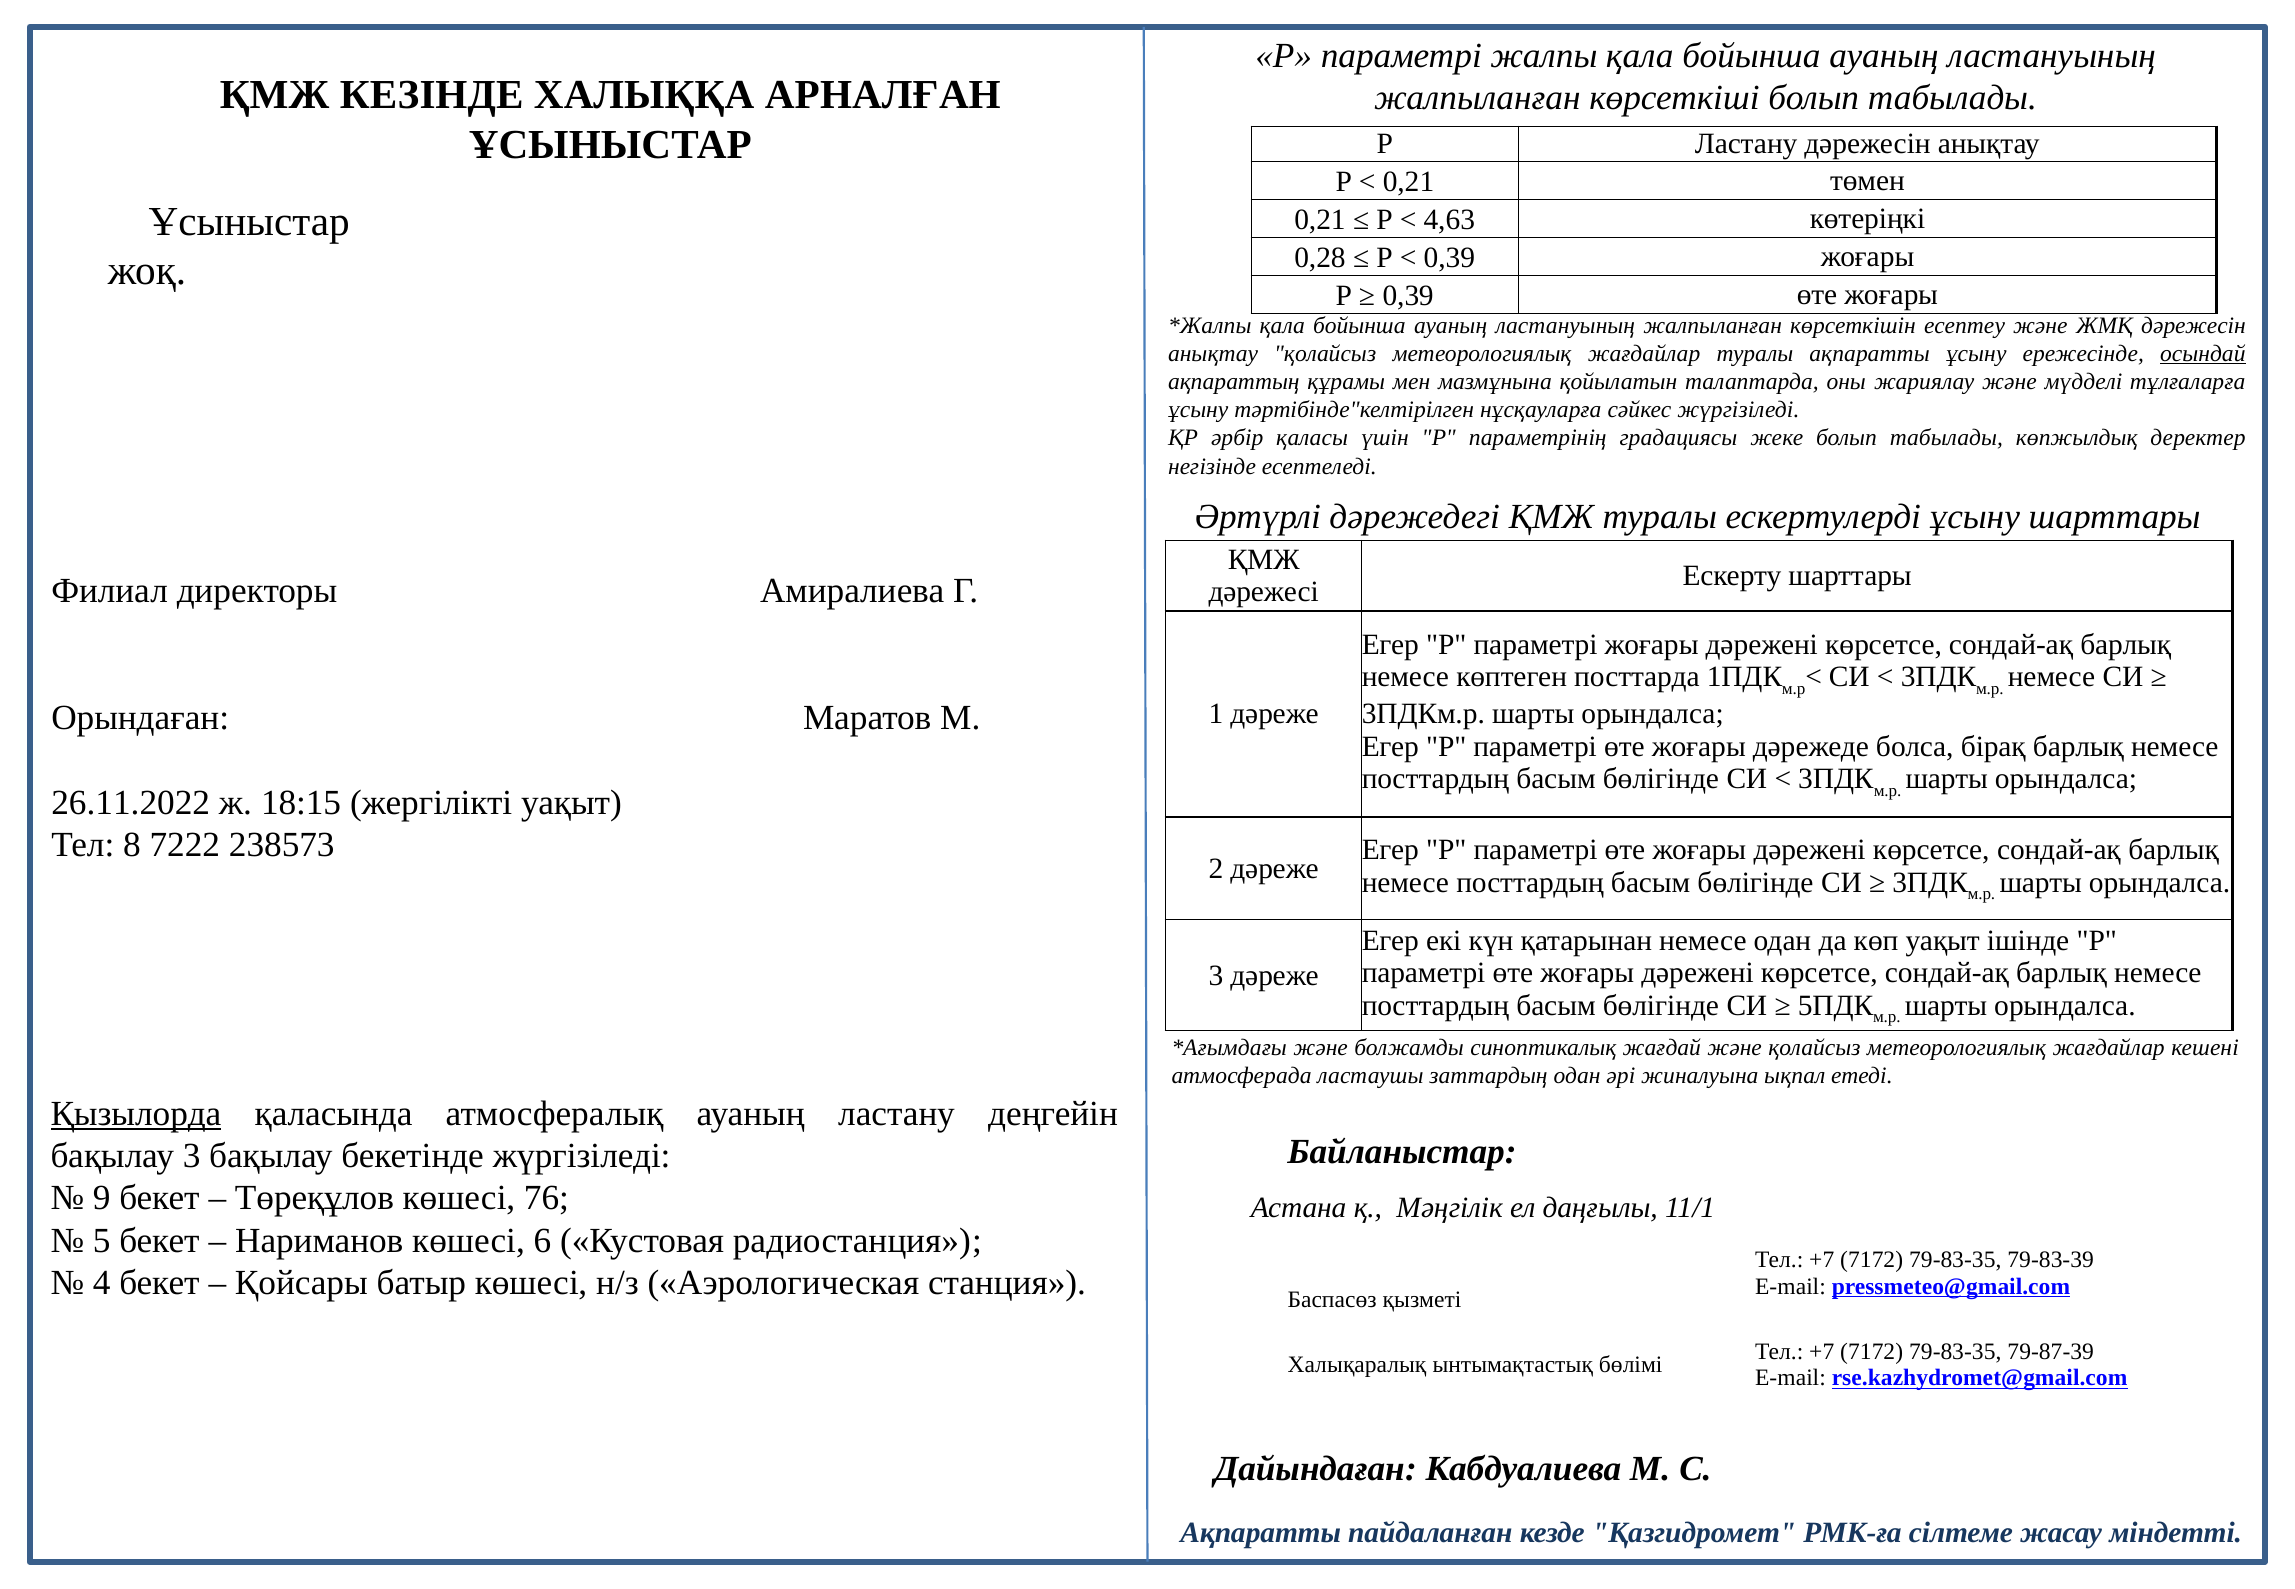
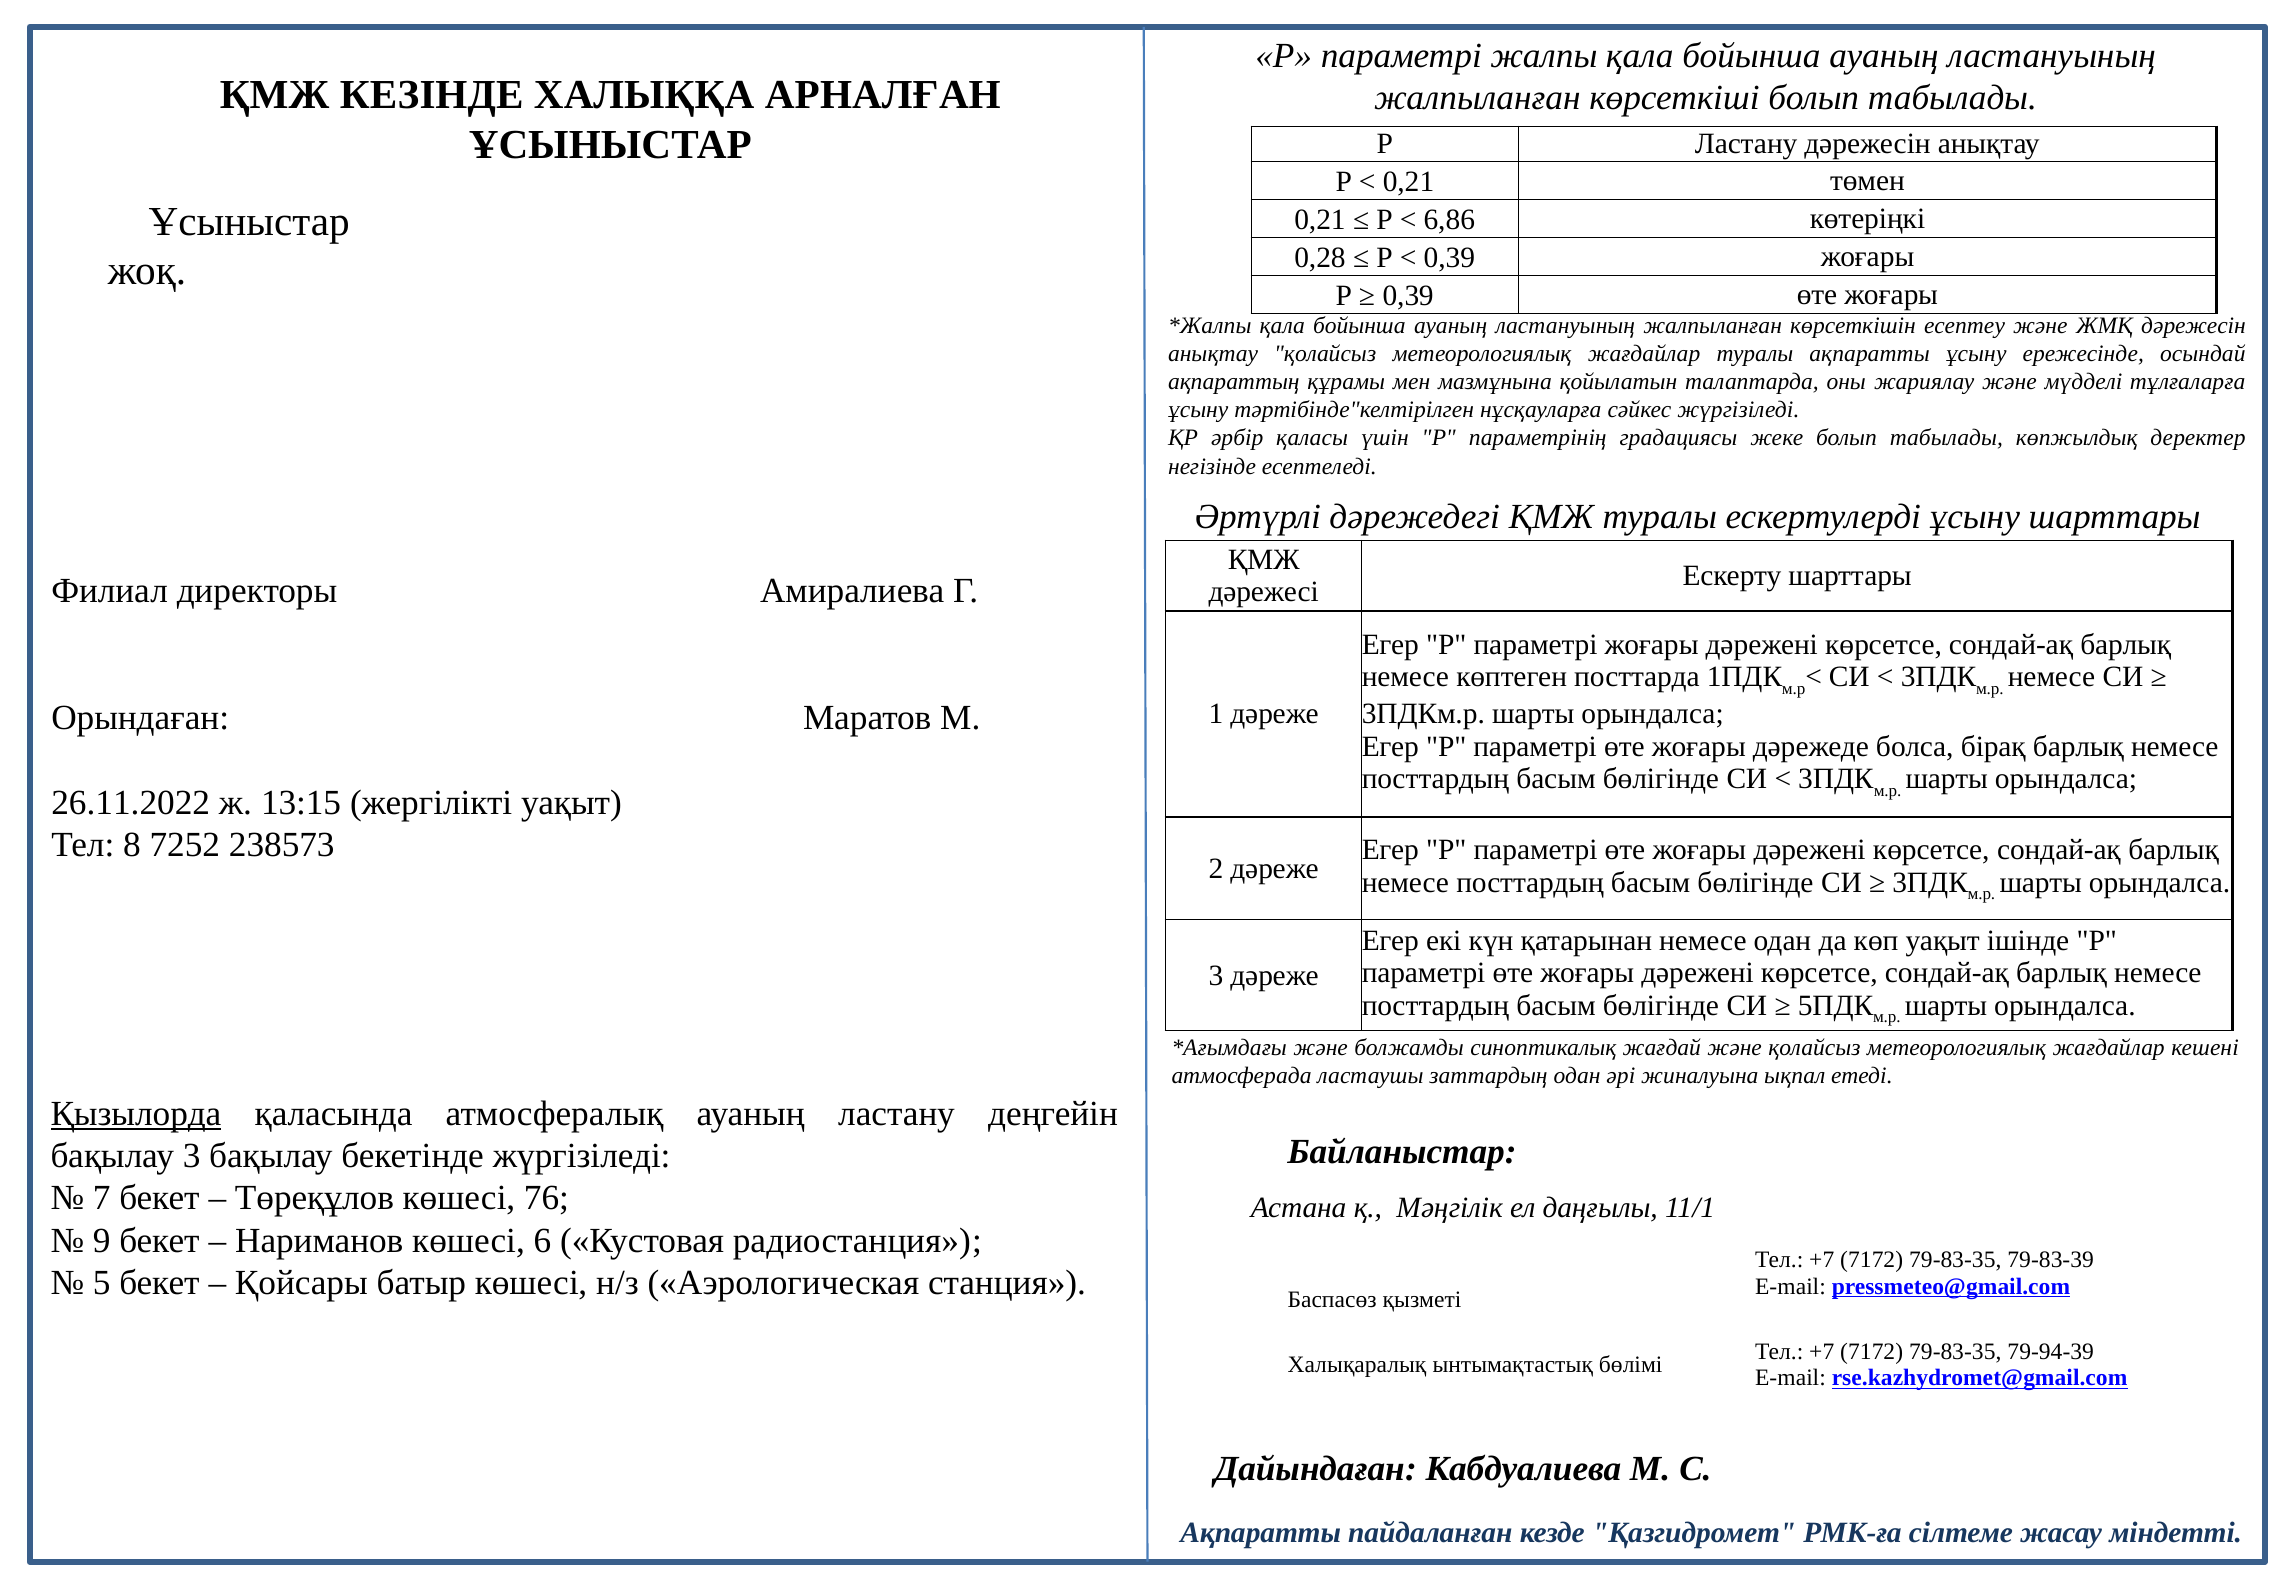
4,63: 4,63 -> 6,86
осындай underline: present -> none
18:15: 18:15 -> 13:15
7222: 7222 -> 7252
9: 9 -> 7
5: 5 -> 9
4: 4 -> 5
79-87-39: 79-87-39 -> 79-94-39
